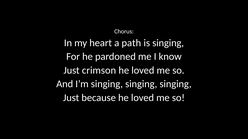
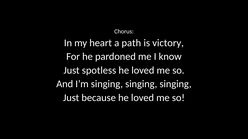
is singing: singing -> victory
crimson: crimson -> spotless
